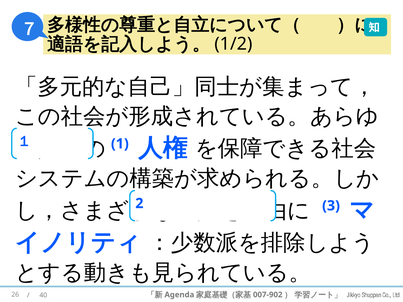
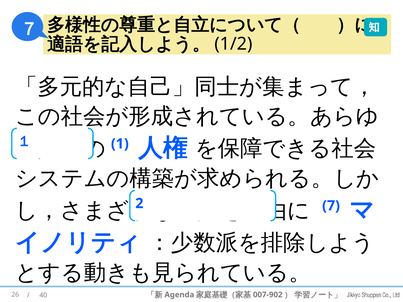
3: 3 -> 7
